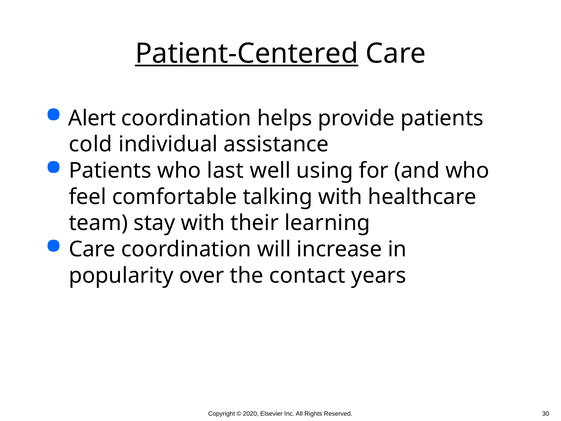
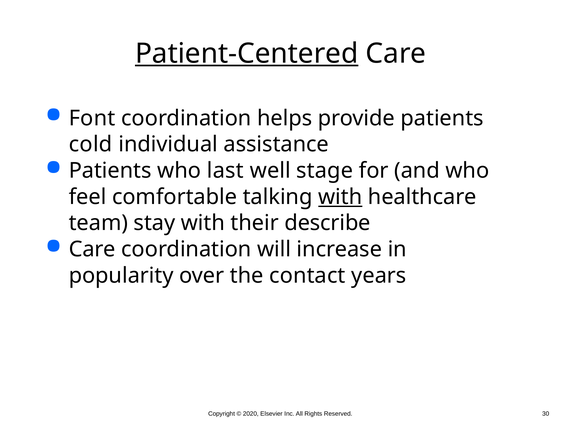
Alert: Alert -> Font
using: using -> stage
with at (340, 197) underline: none -> present
learning: learning -> describe
